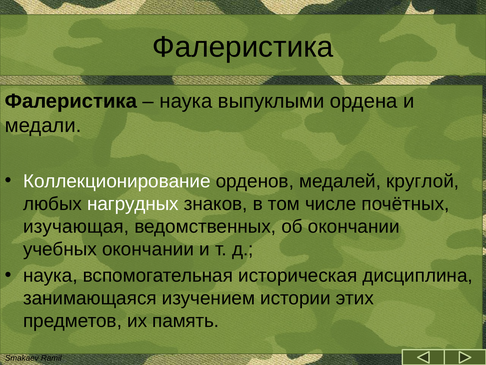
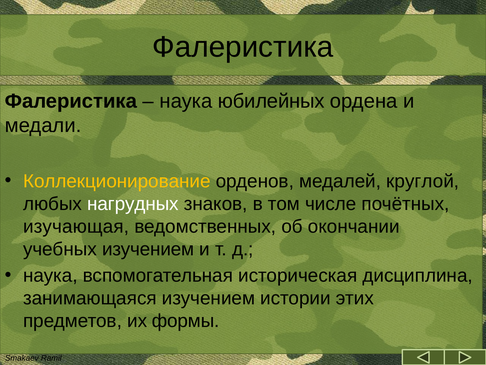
выпуклыми: выпуклыми -> юбилейных
Коллекционирование colour: white -> yellow
учебных окончании: окончании -> изучением
память: память -> формы
